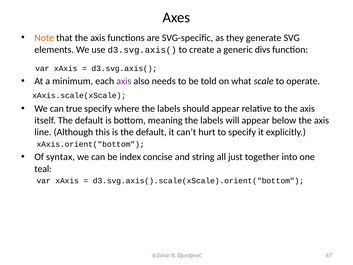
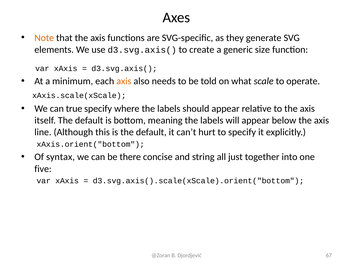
divs: divs -> size
axis at (124, 81) colour: purple -> orange
index: index -> there
teal: teal -> five
